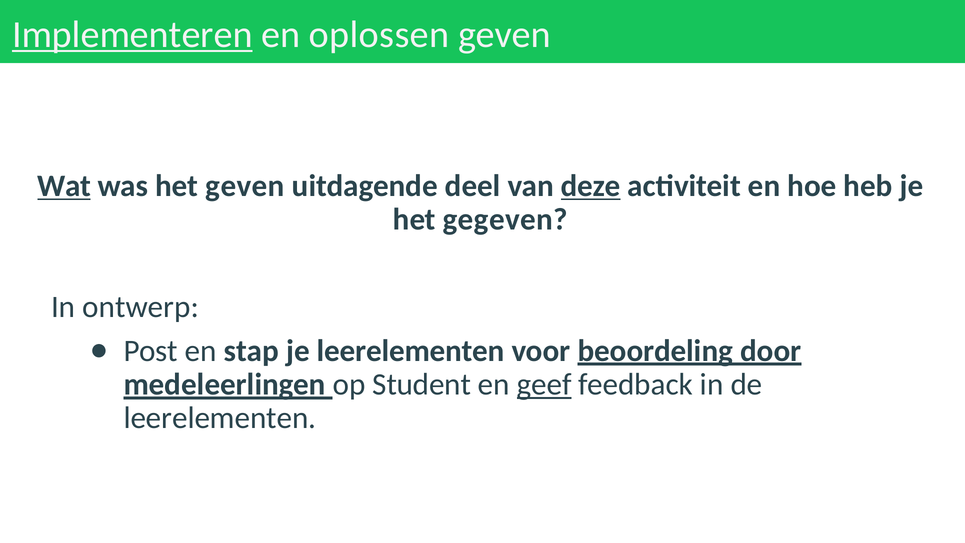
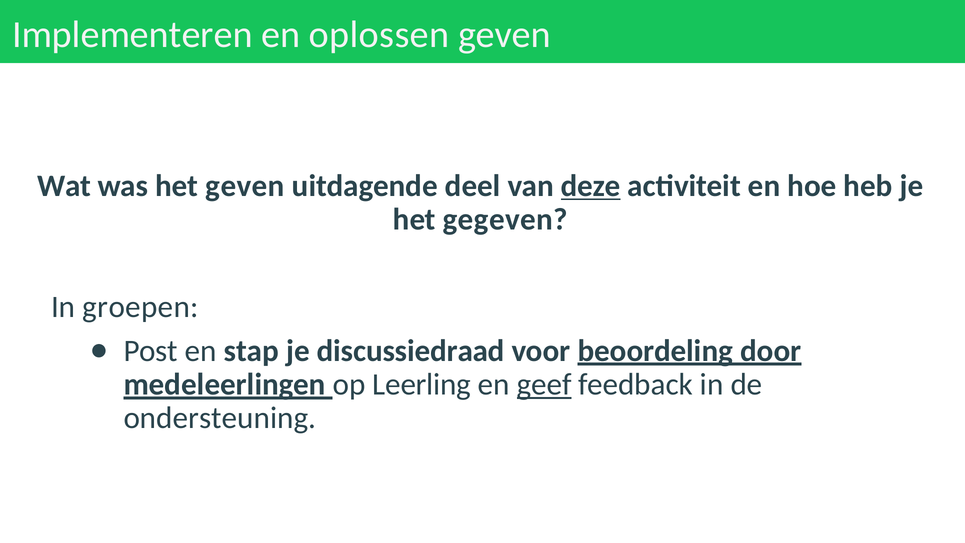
Implementeren underline: present -> none
Wat underline: present -> none
ontwerp: ontwerp -> groepen
je leerelementen: leerelementen -> discussiedraad
Student: Student -> Leerling
leerelementen at (220, 418): leerelementen -> ondersteuning
